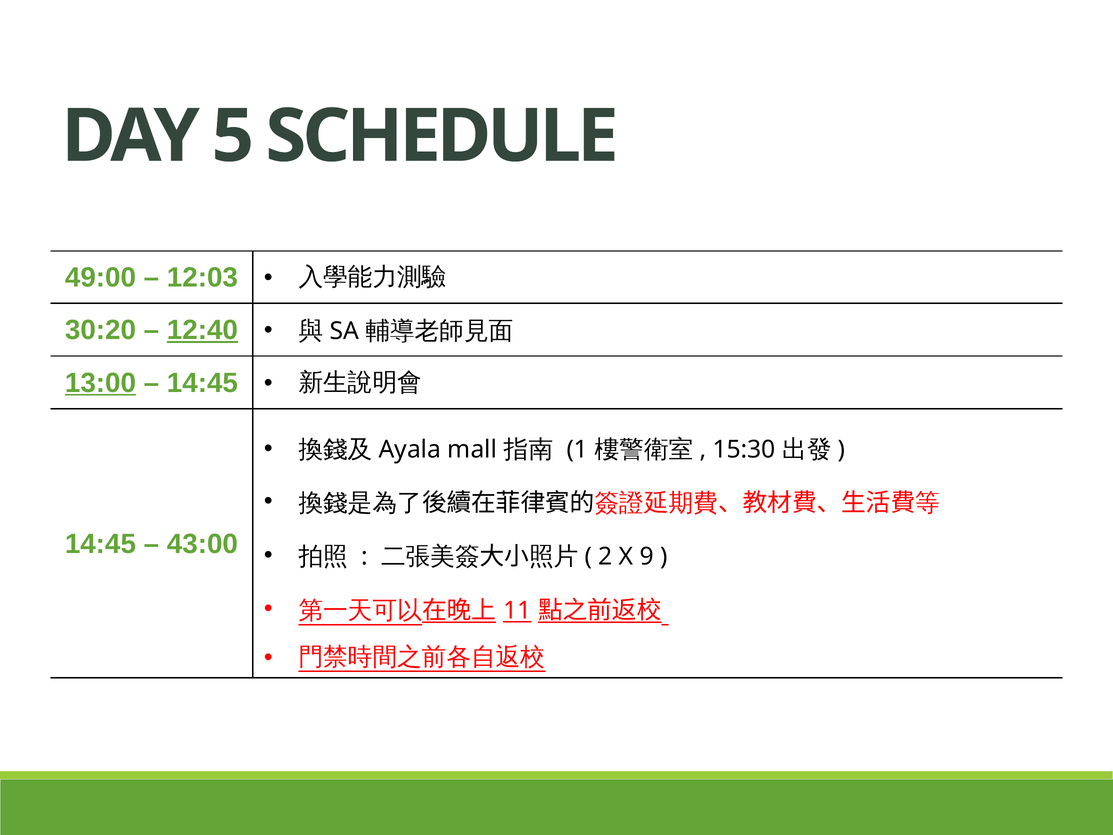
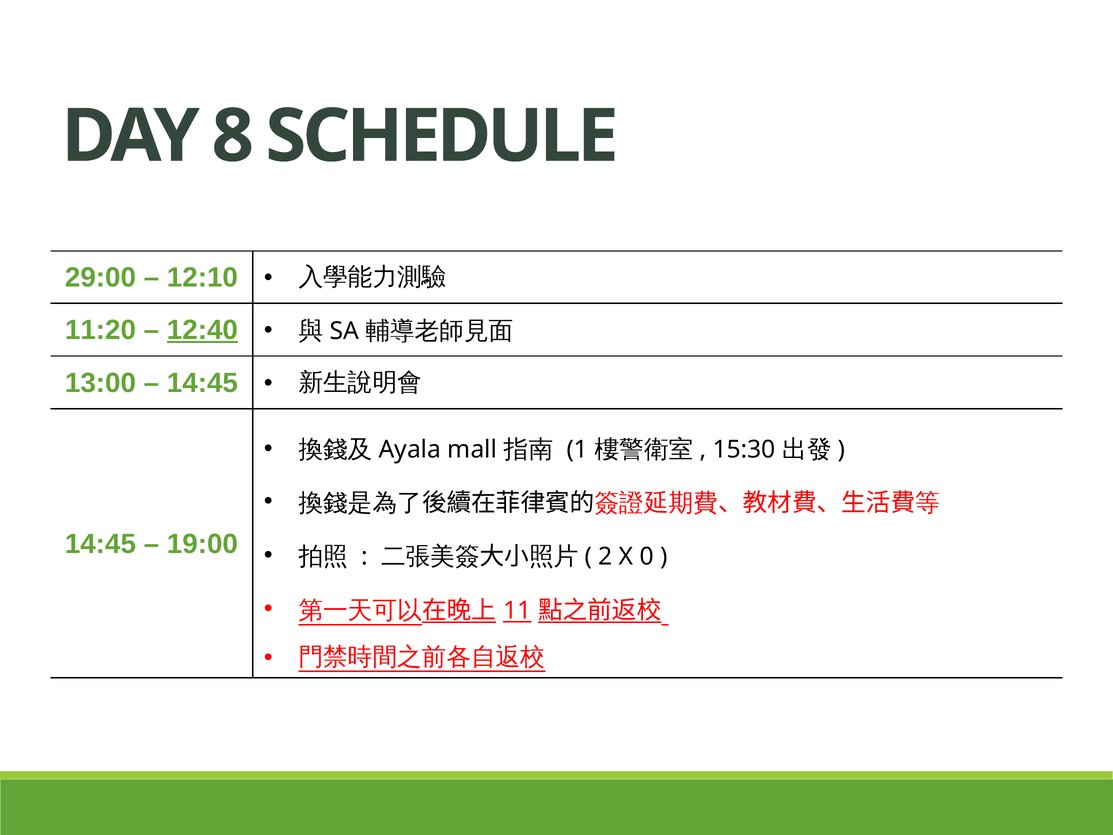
5: 5 -> 8
49:00: 49:00 -> 29:00
12:03: 12:03 -> 12:10
30:20: 30:20 -> 11:20
13:00 underline: present -> none
43:00: 43:00 -> 19:00
9: 9 -> 0
